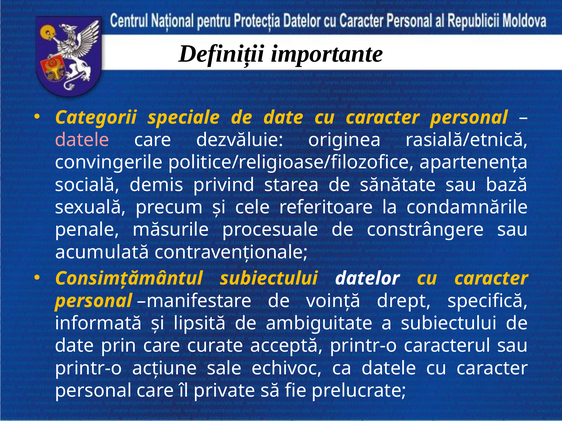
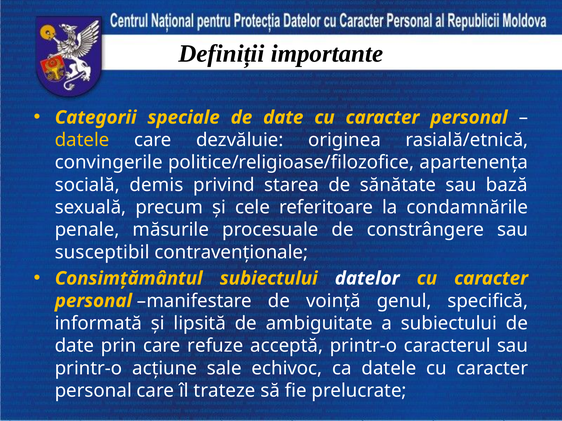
datele at (82, 140) colour: pink -> yellow
acumulată: acumulată -> susceptibil
drept: drept -> genul
curate: curate -> refuze
private: private -> trateze
